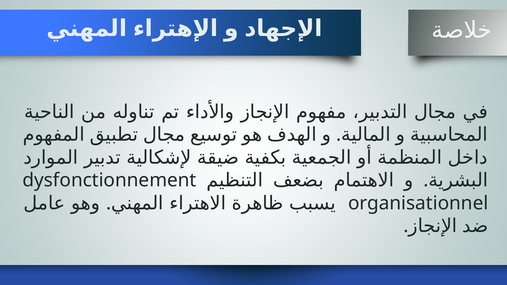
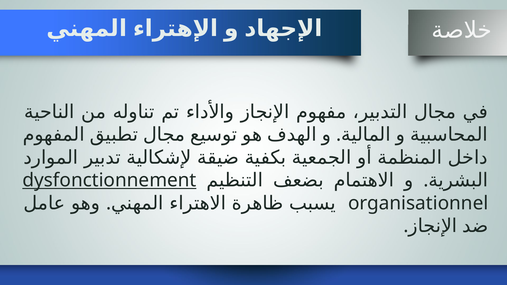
dysfonctionnement underline: none -> present
